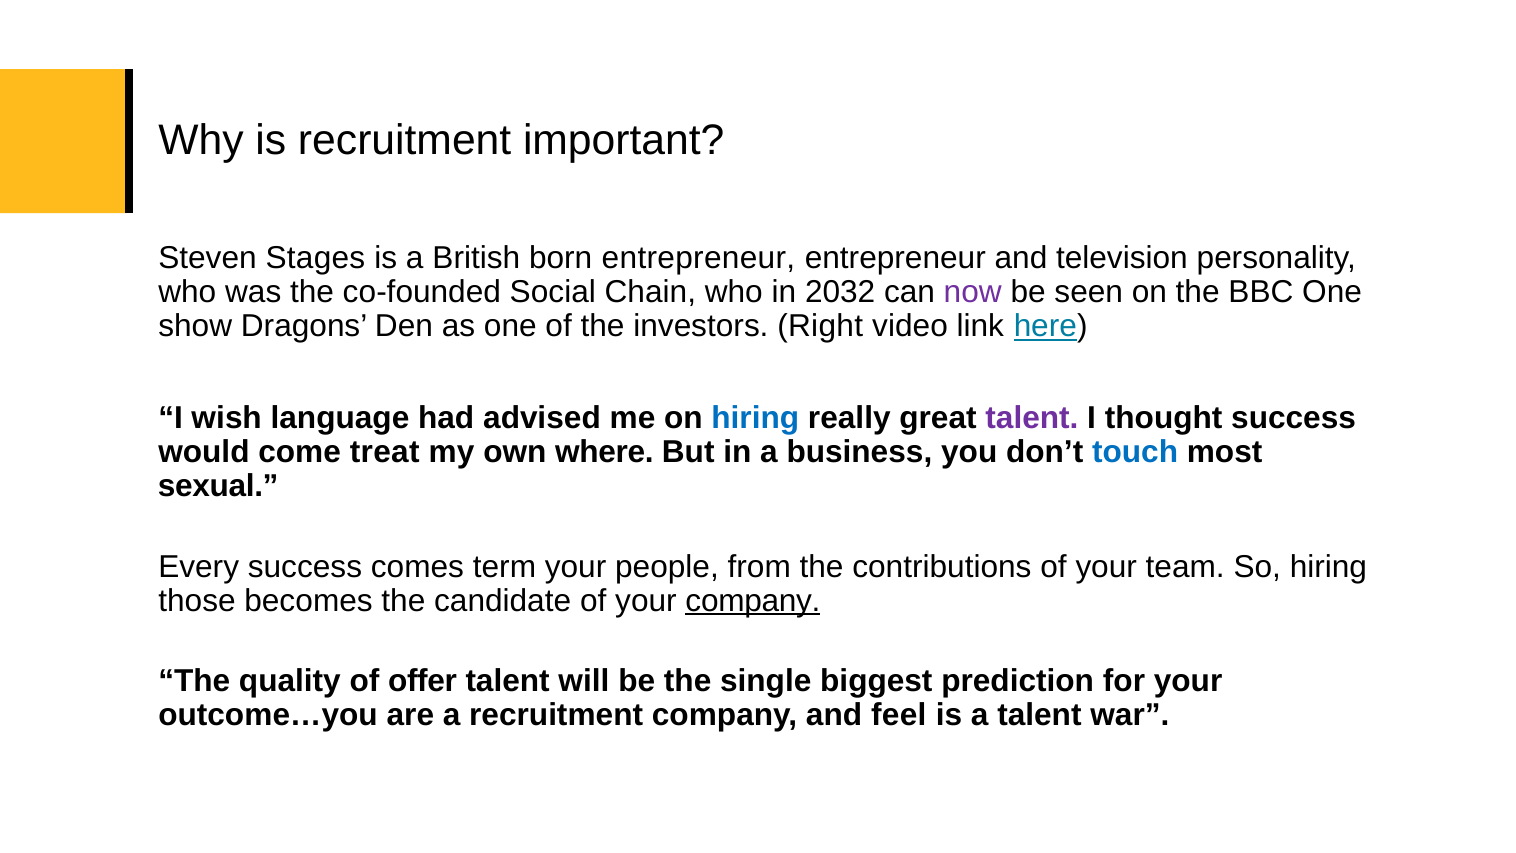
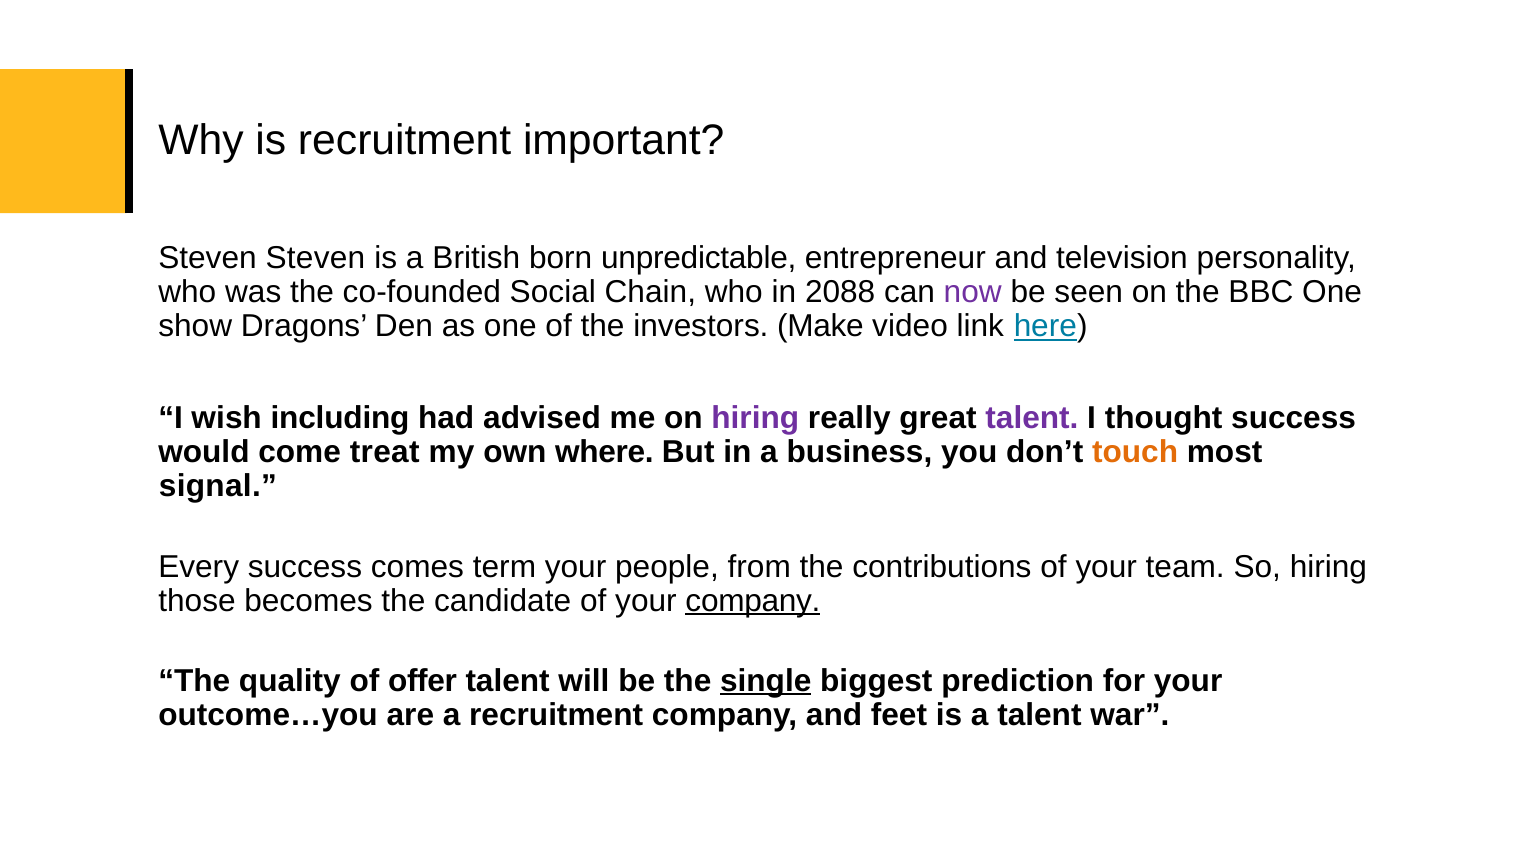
Steven Stages: Stages -> Steven
born entrepreneur: entrepreneur -> unpredictable
2032: 2032 -> 2088
Right: Right -> Make
language: language -> including
hiring at (755, 418) colour: blue -> purple
touch colour: blue -> orange
sexual: sexual -> signal
single underline: none -> present
feel: feel -> feet
